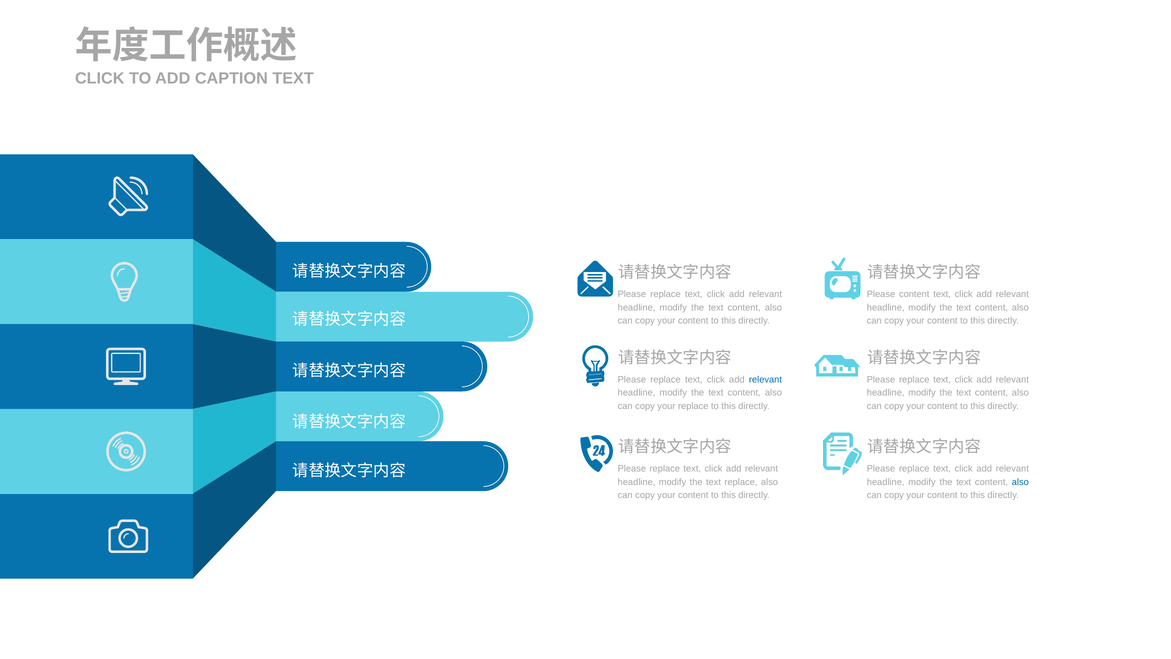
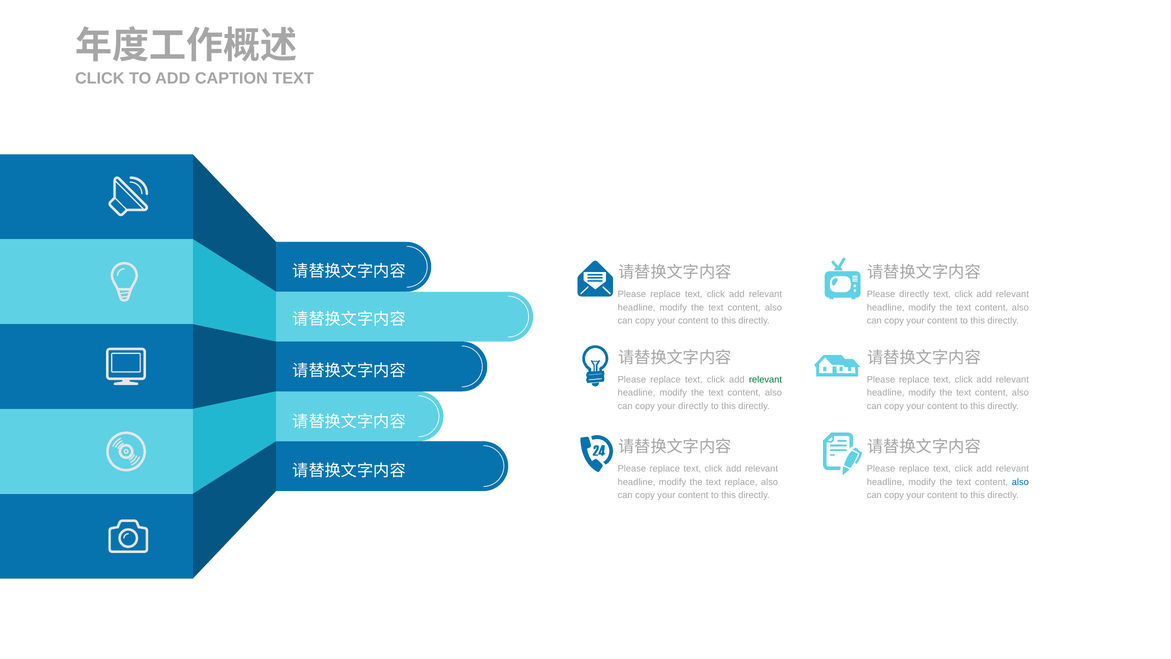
Please content: content -> directly
relevant at (765, 379) colour: blue -> green
your replace: replace -> directly
